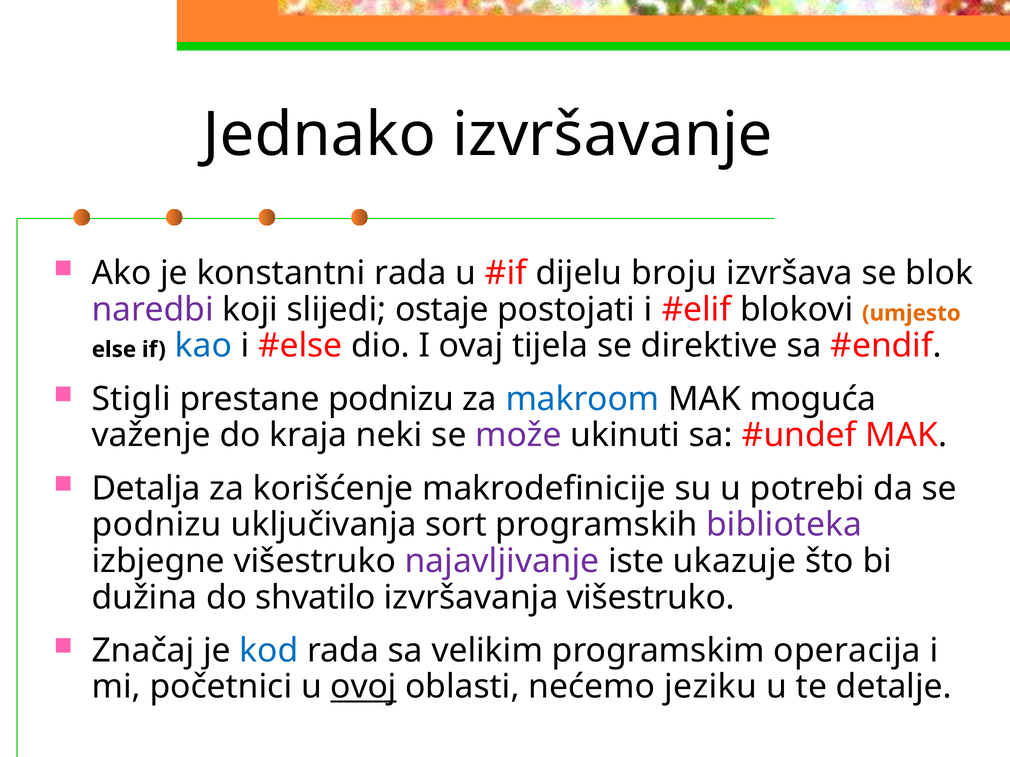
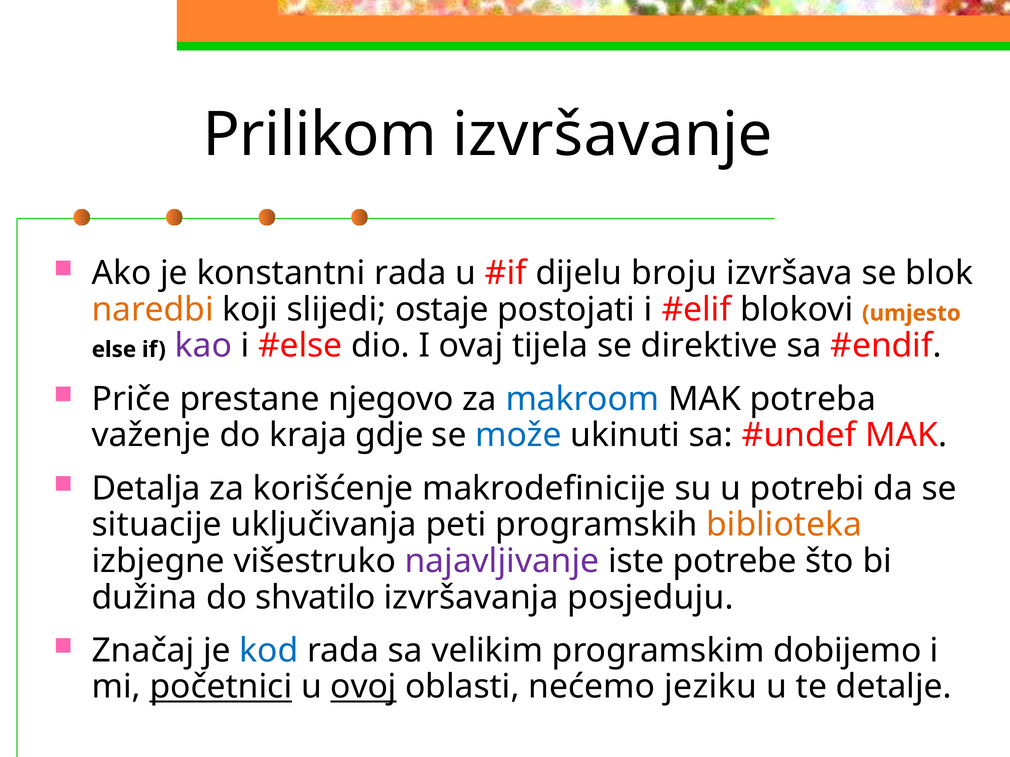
Jednako: Jednako -> Prilikom
naredbi colour: purple -> orange
kao colour: blue -> purple
Stigli: Stigli -> Priče
prestane podnizu: podnizu -> njegovo
moguća: moguća -> potreba
neki: neki -> gdje
može colour: purple -> blue
podnizu at (157, 525): podnizu -> situacije
sort: sort -> peti
biblioteka colour: purple -> orange
ukazuje: ukazuje -> potrebe
izvršavanja višestruko: višestruko -> posjeduju
operacija: operacija -> dobijemo
početnici underline: none -> present
